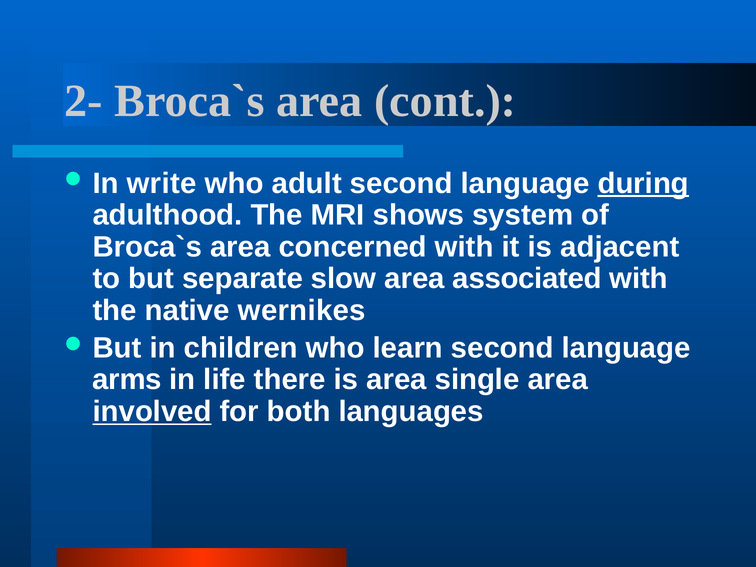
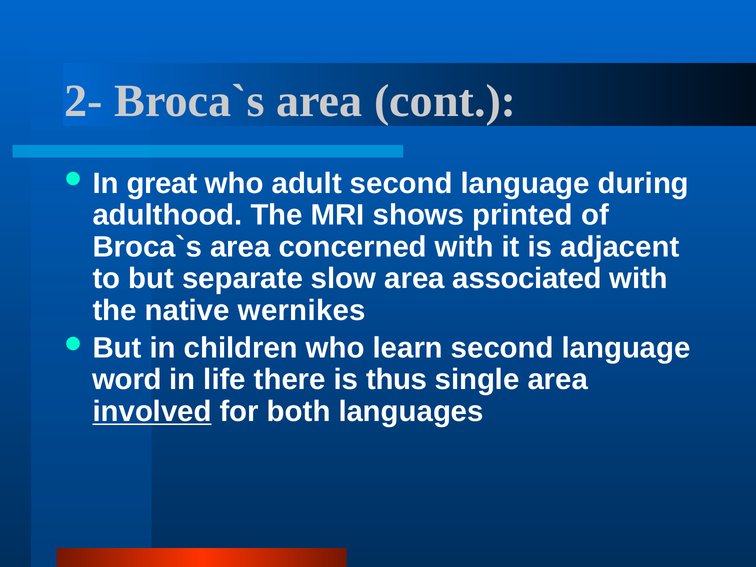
write: write -> great
during underline: present -> none
system: system -> printed
arms: arms -> word
is area: area -> thus
